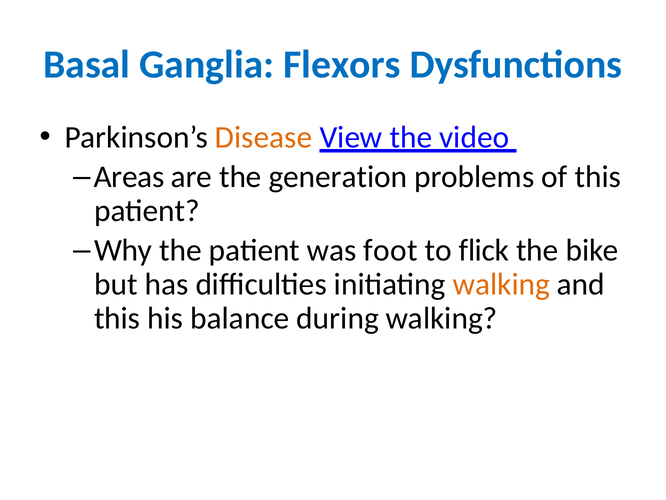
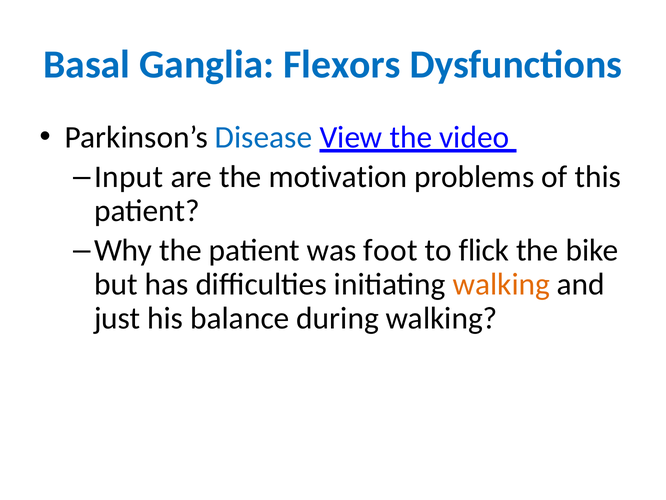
Disease colour: orange -> blue
Areas: Areas -> Input
generation: generation -> motivation
this at (117, 318): this -> just
